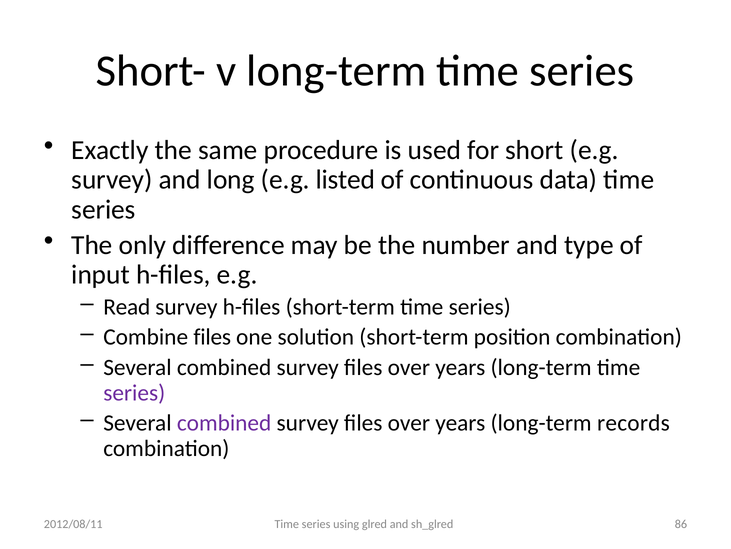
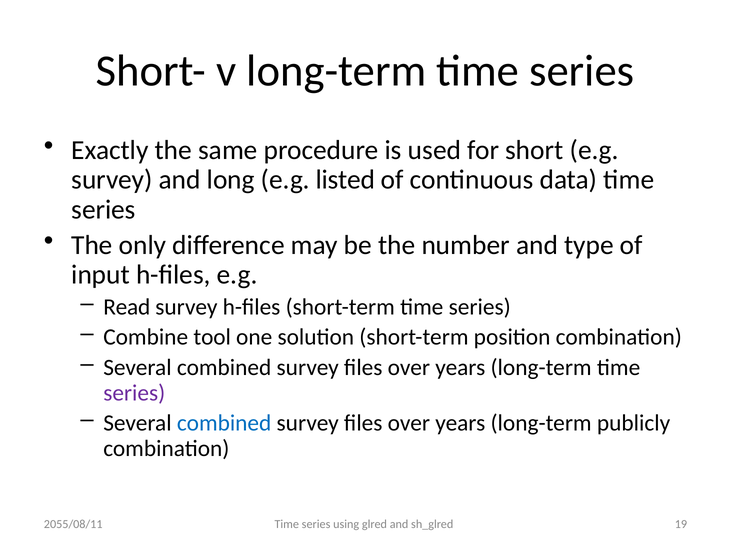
Combine files: files -> tool
combined at (224, 423) colour: purple -> blue
records: records -> publicly
86: 86 -> 19
2012/08/11: 2012/08/11 -> 2055/08/11
